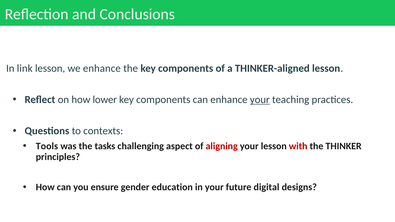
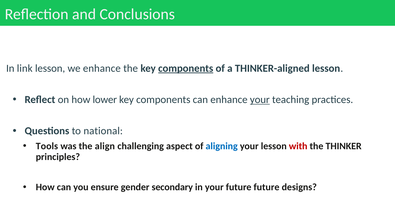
components at (186, 68) underline: none -> present
contexts: contexts -> national
tasks: tasks -> align
aligning colour: red -> blue
education: education -> secondary
future digital: digital -> future
